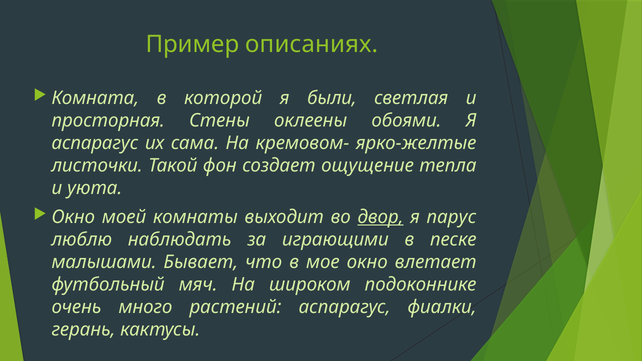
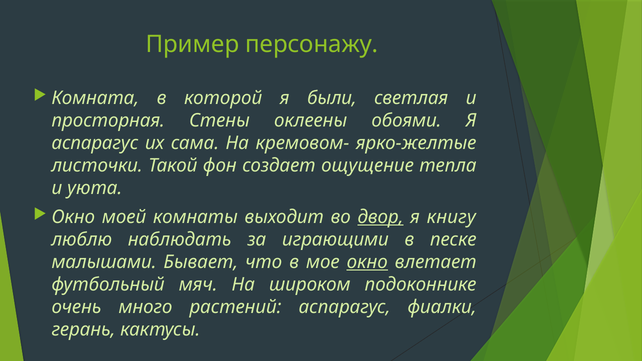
описаниях: описаниях -> персонажу
парус: парус -> книгу
окно at (367, 262) underline: none -> present
